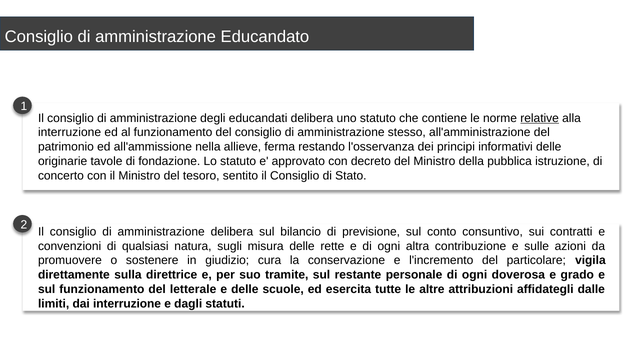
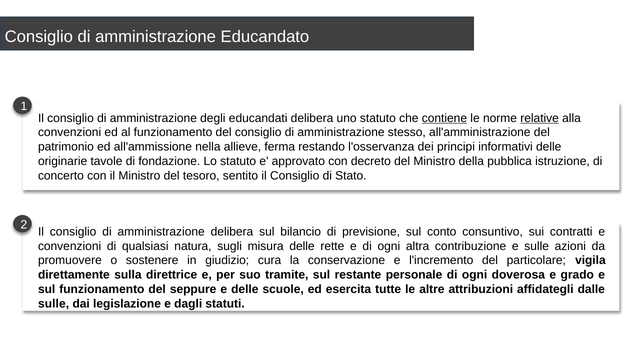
contiene underline: none -> present
interruzione at (70, 132): interruzione -> convenzioni
letterale: letterale -> seppure
limiti at (54, 303): limiti -> sulle
dai interruzione: interruzione -> legislazione
